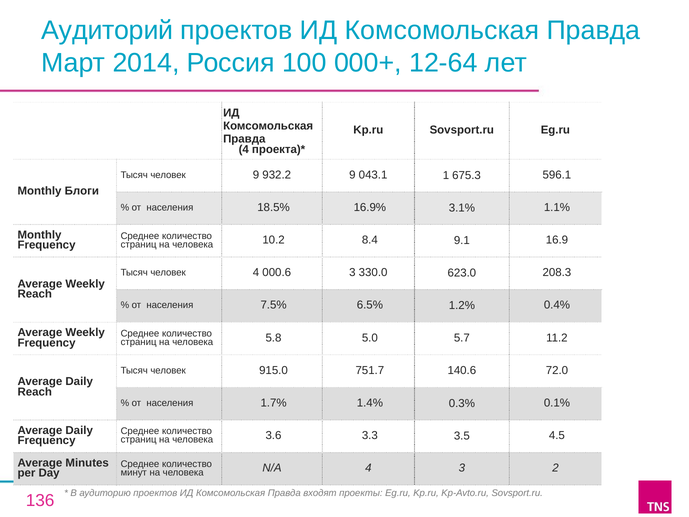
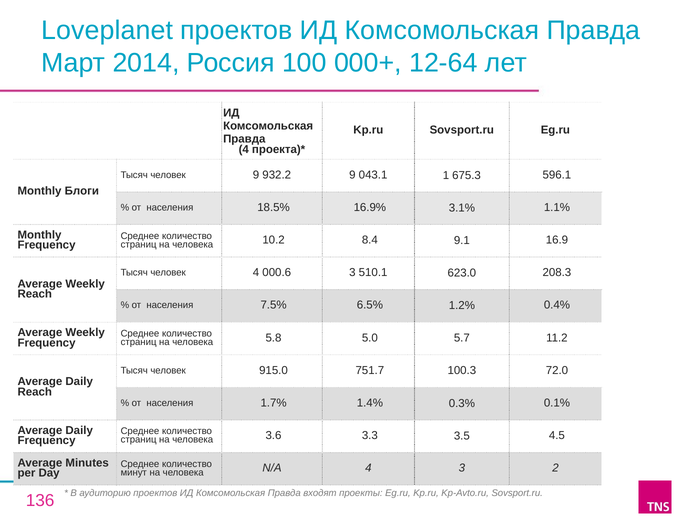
Аудиторий: Аудиторий -> Loveplanet
330.0: 330.0 -> 510.1
140.6: 140.6 -> 100.3
